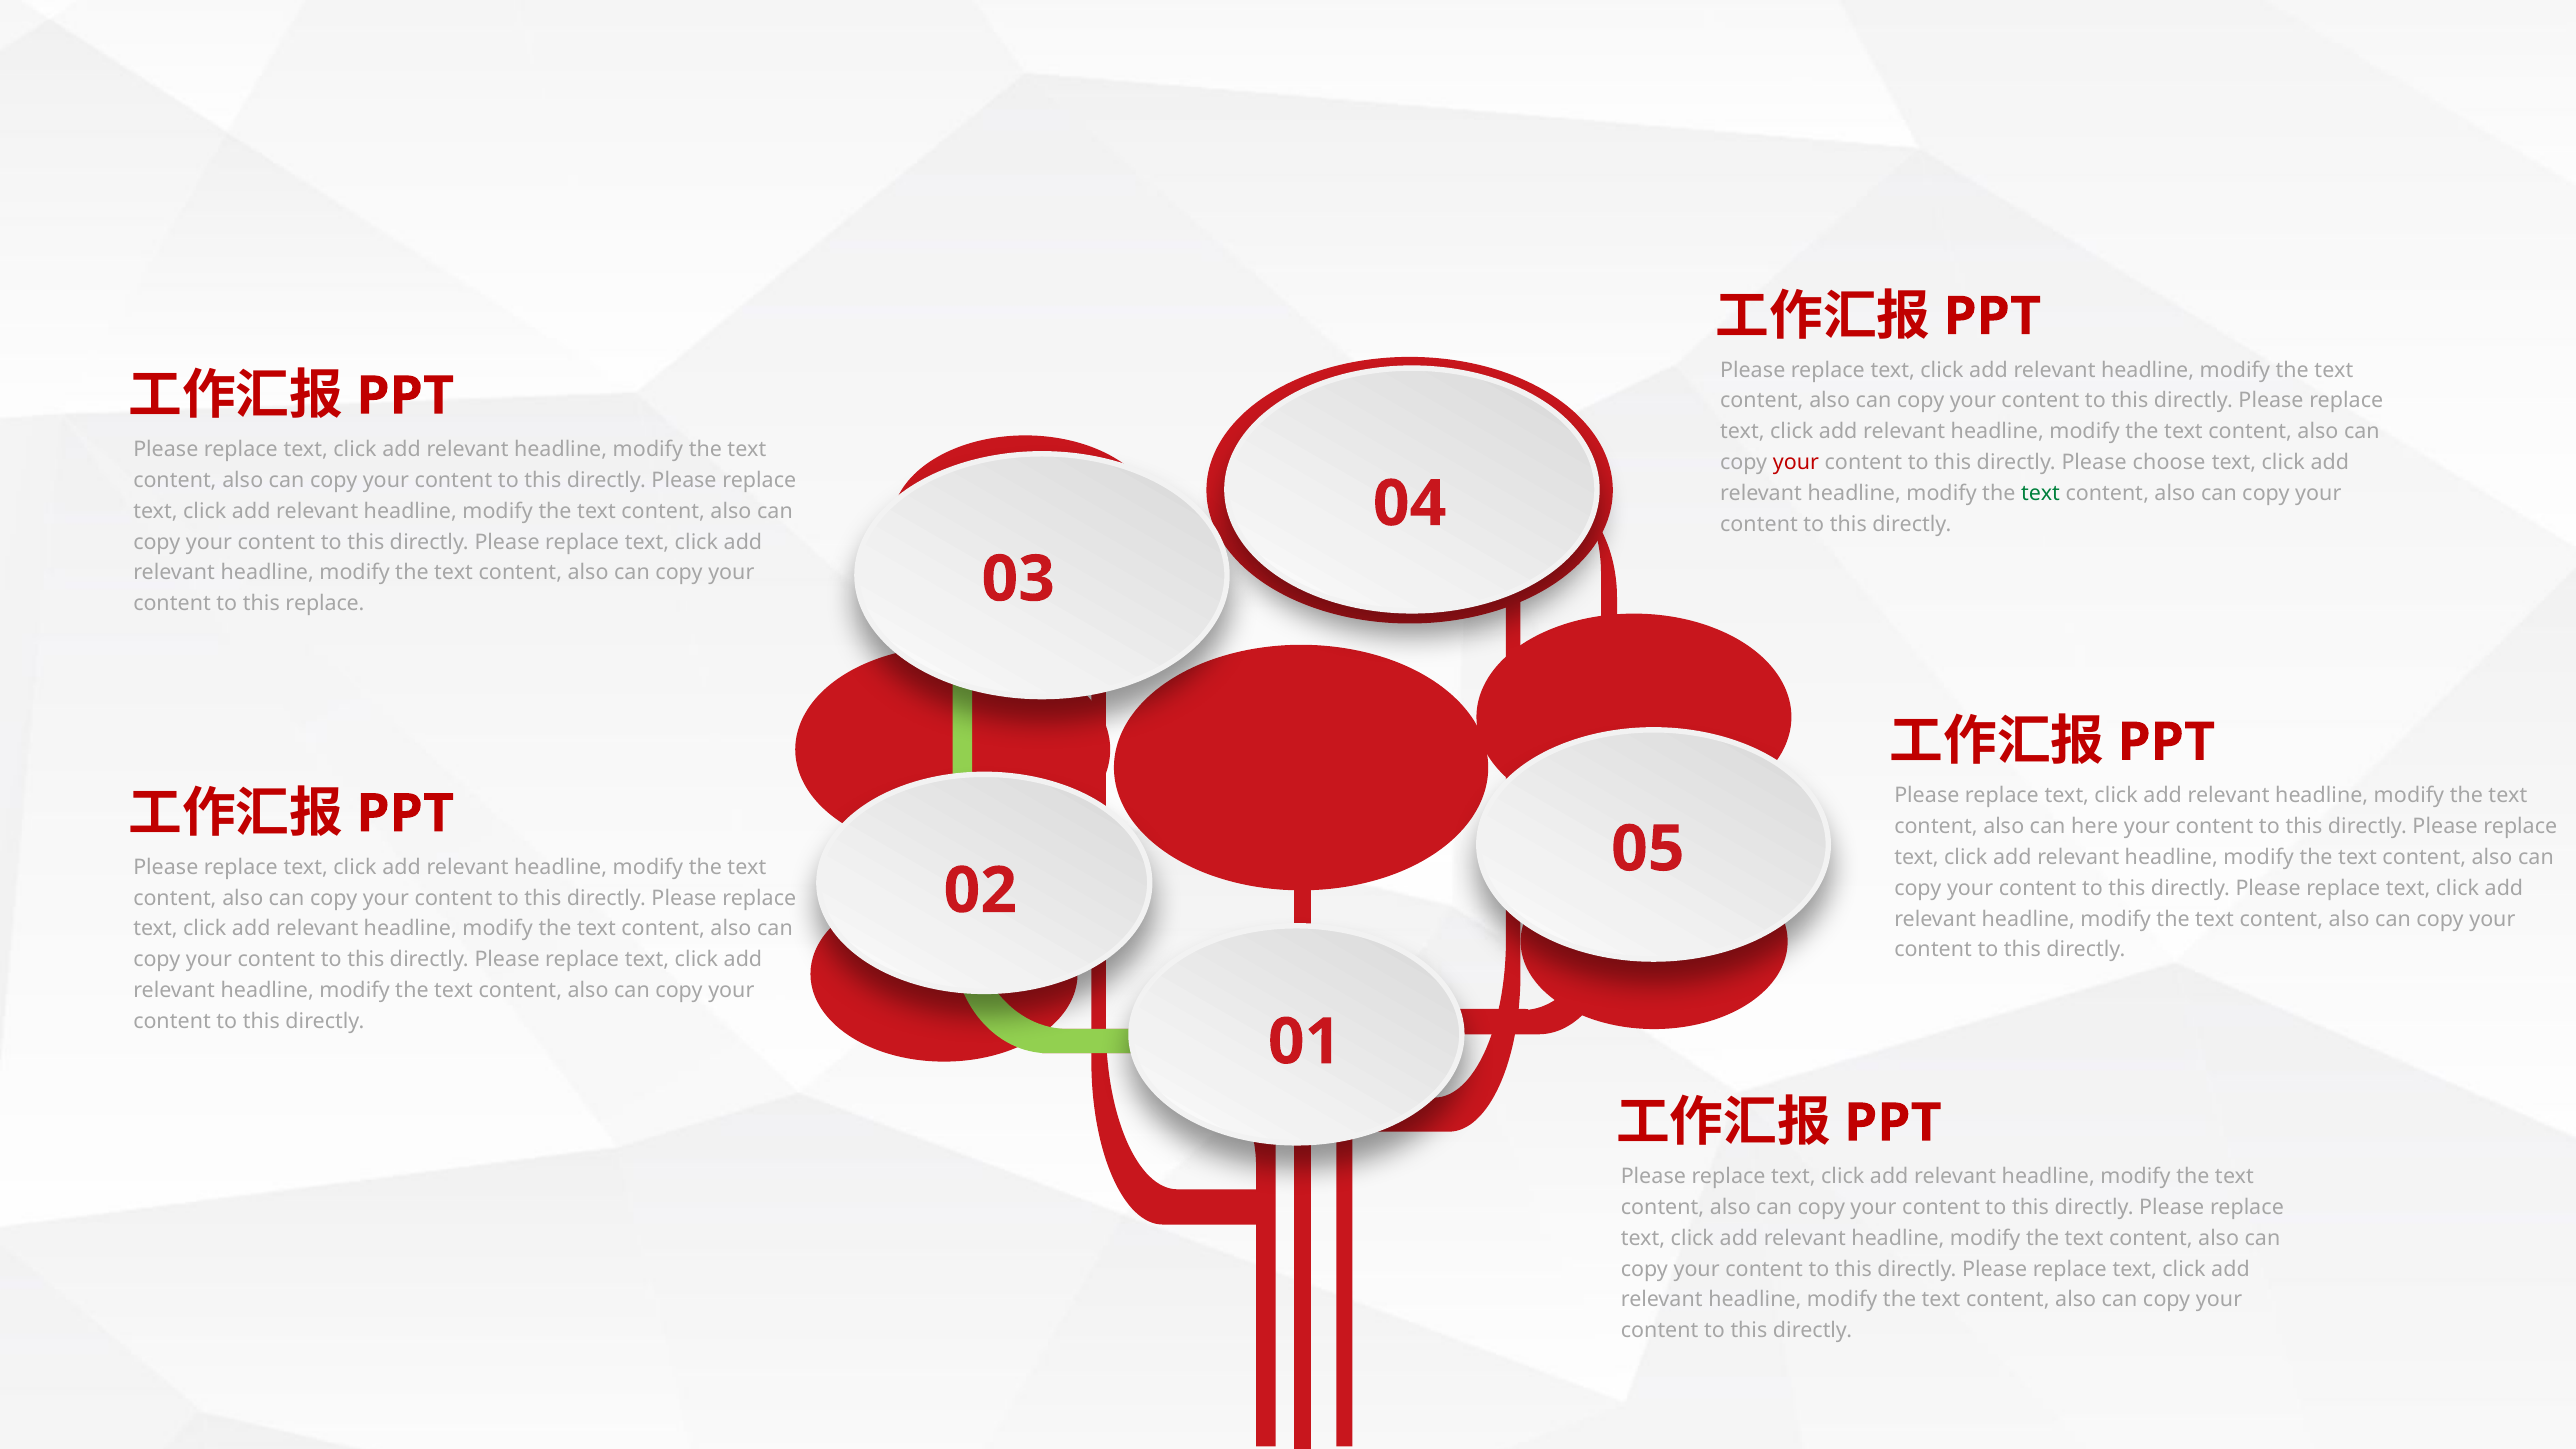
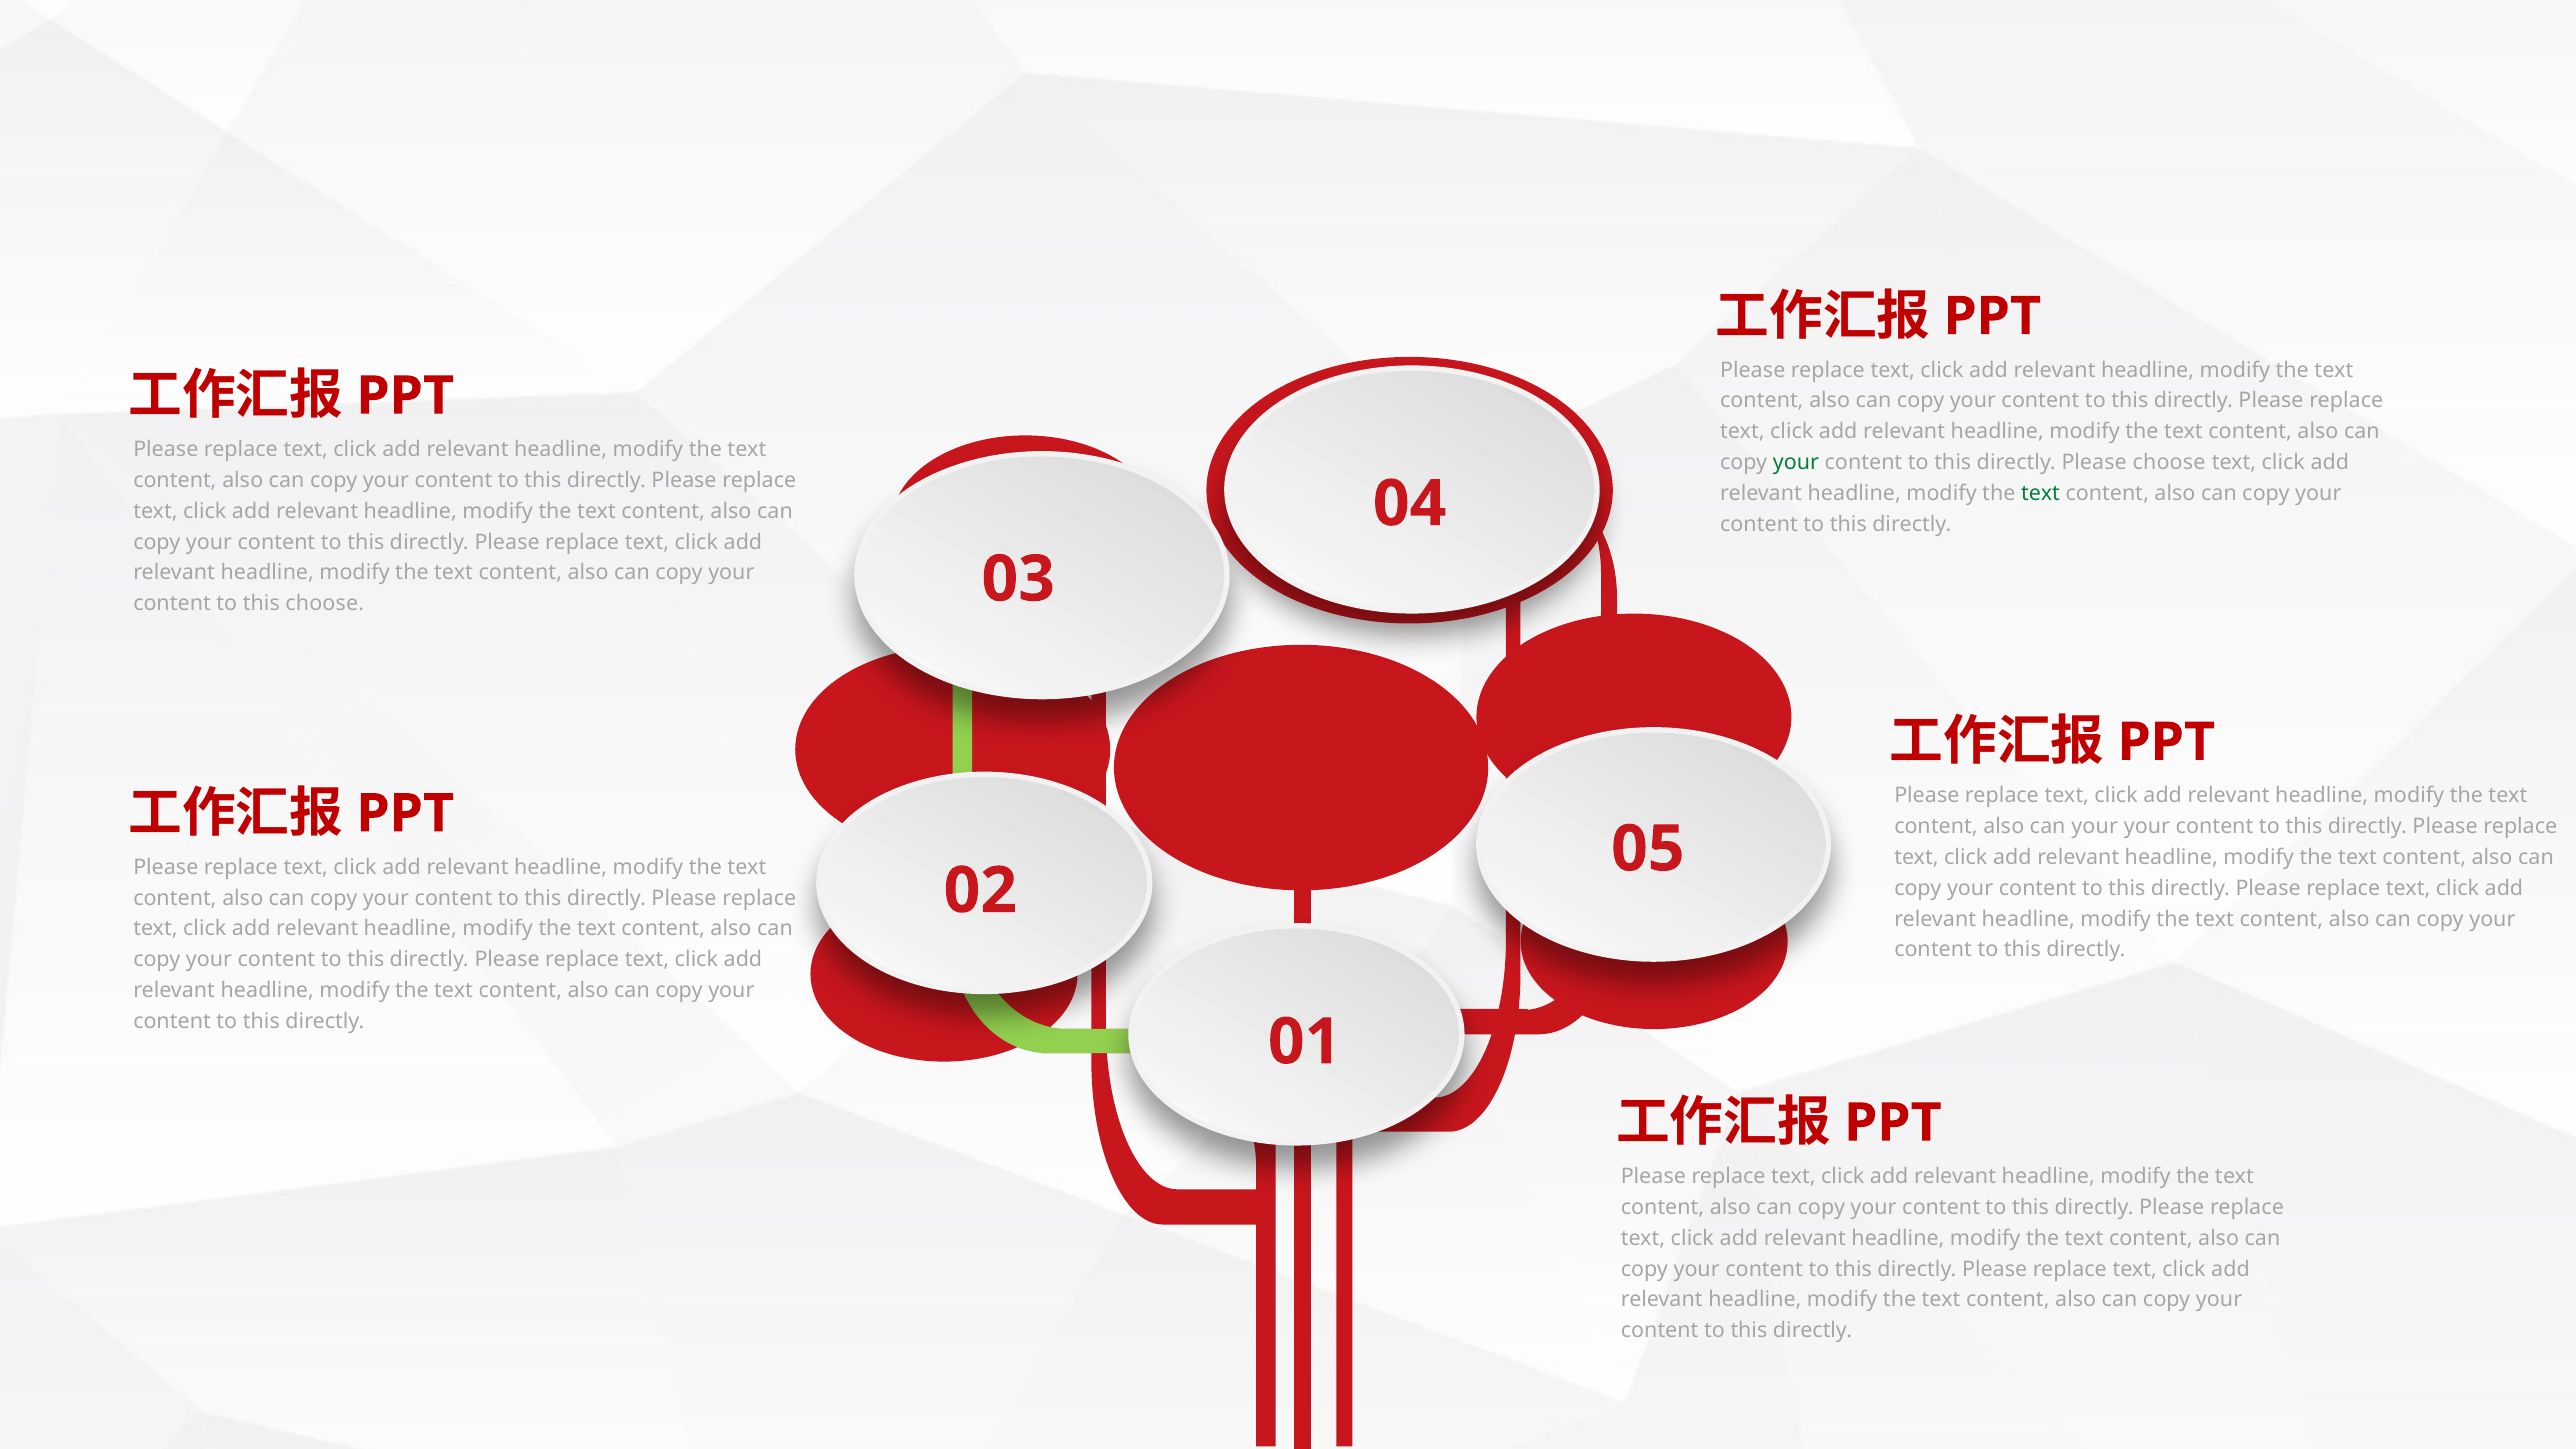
your at (1796, 462) colour: red -> green
this replace: replace -> choose
can here: here -> your
